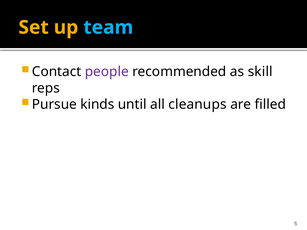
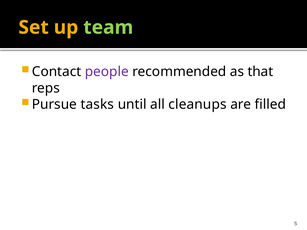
team colour: light blue -> light green
skill: skill -> that
kinds: kinds -> tasks
